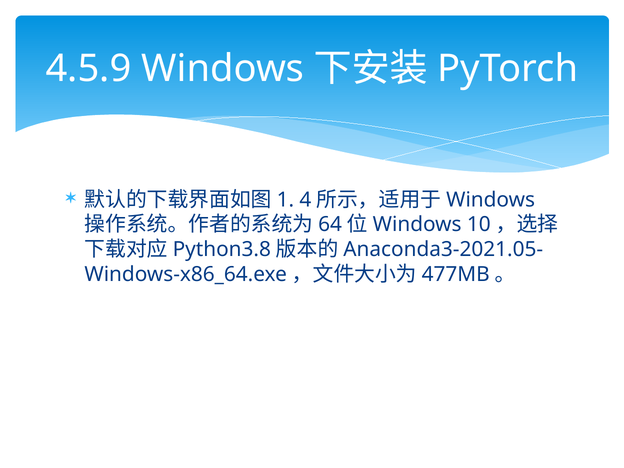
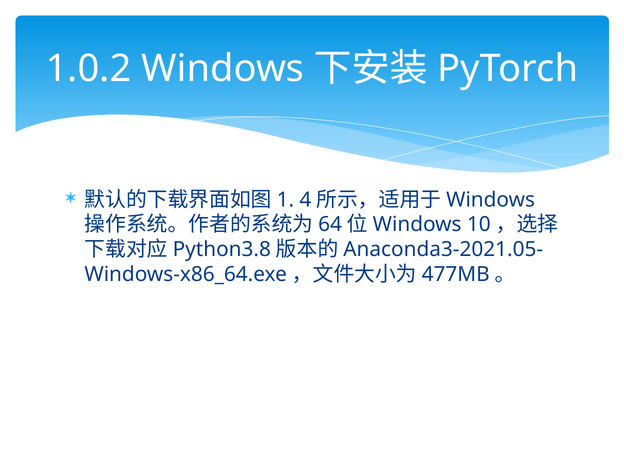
4.5.9: 4.5.9 -> 1.0.2
